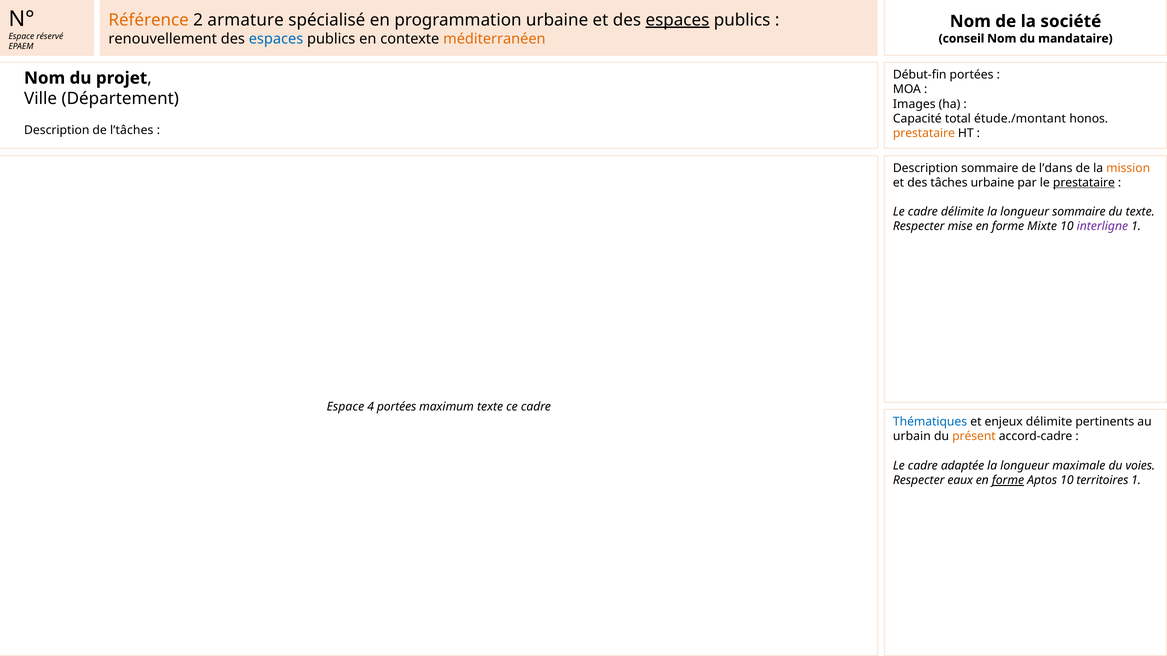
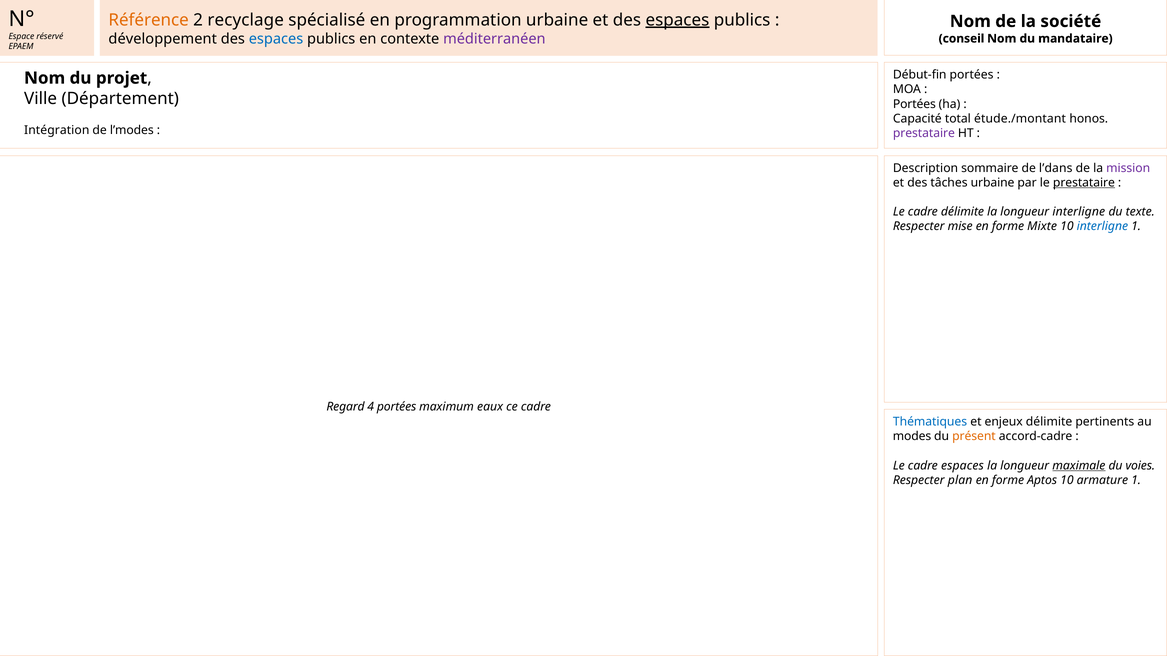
armature: armature -> recyclage
renouvellement: renouvellement -> développement
méditerranéen colour: orange -> purple
Images at (914, 104): Images -> Portées
Description at (57, 130): Description -> Intégration
l’tâches: l’tâches -> l’modes
prestataire at (924, 133) colour: orange -> purple
mission colour: orange -> purple
longueur sommaire: sommaire -> interligne
interligne at (1102, 227) colour: purple -> blue
Espace at (345, 407): Espace -> Regard
maximum texte: texte -> eaux
urbain: urbain -> modes
cadre adaptée: adaptée -> espaces
maximale underline: none -> present
eaux: eaux -> plan
forme at (1008, 481) underline: present -> none
territoires: territoires -> armature
